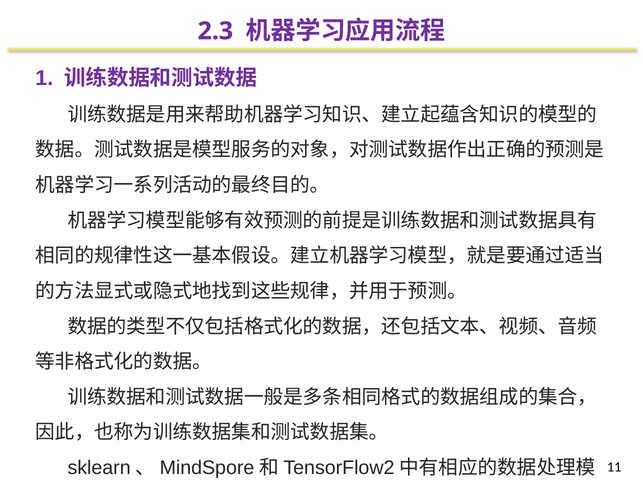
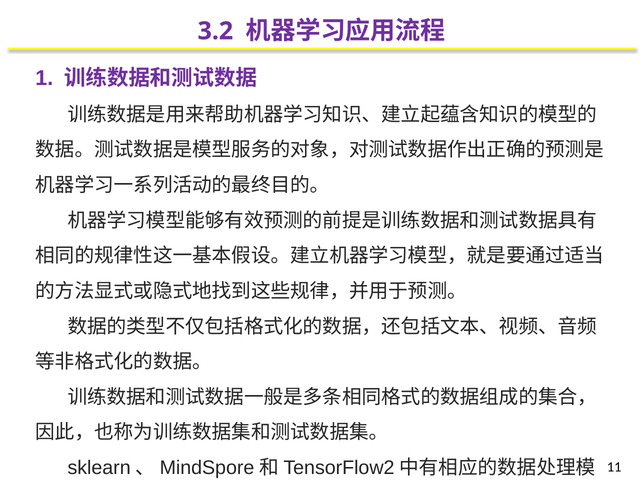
2.3: 2.3 -> 3.2
